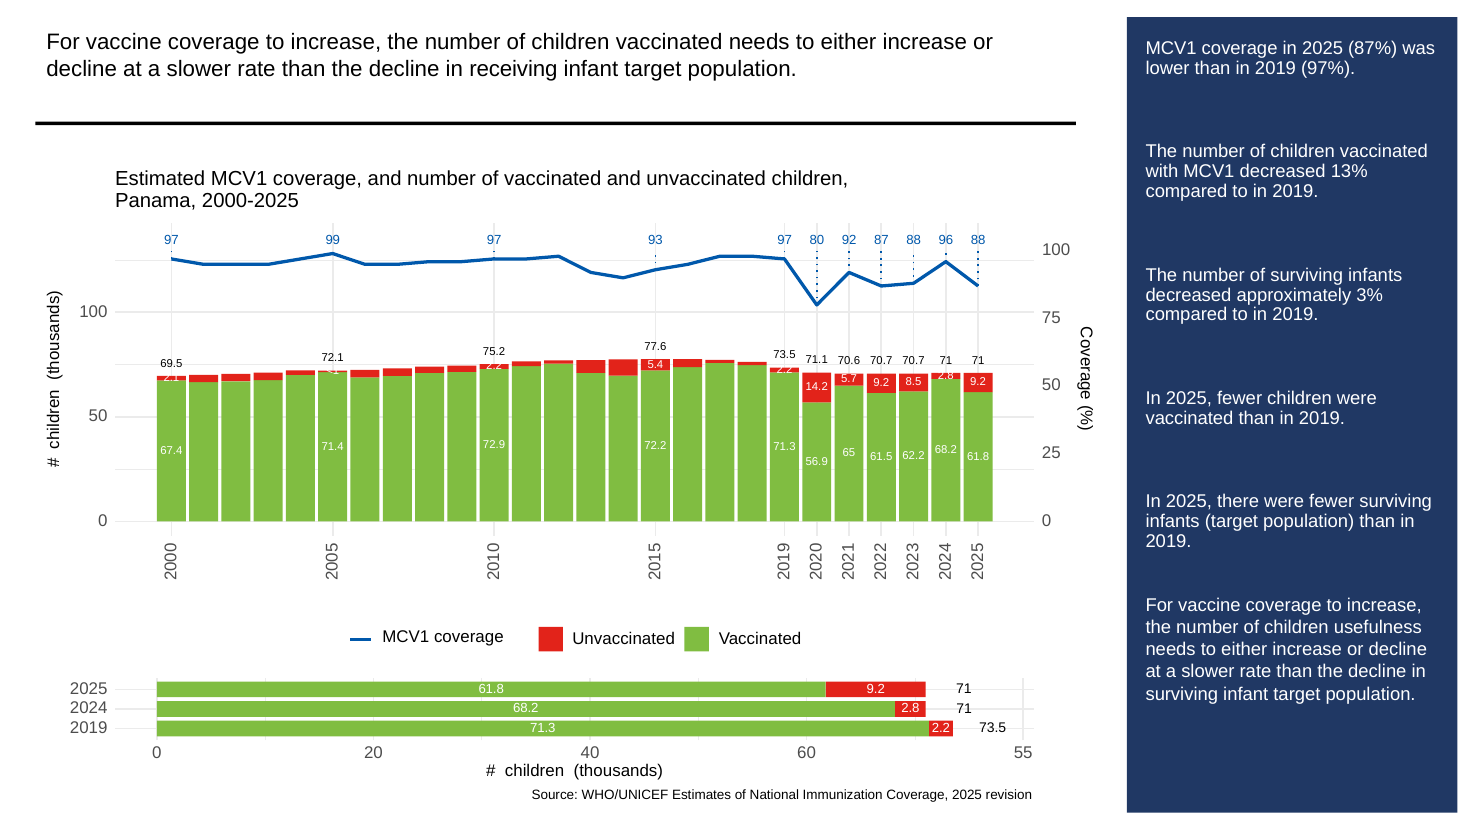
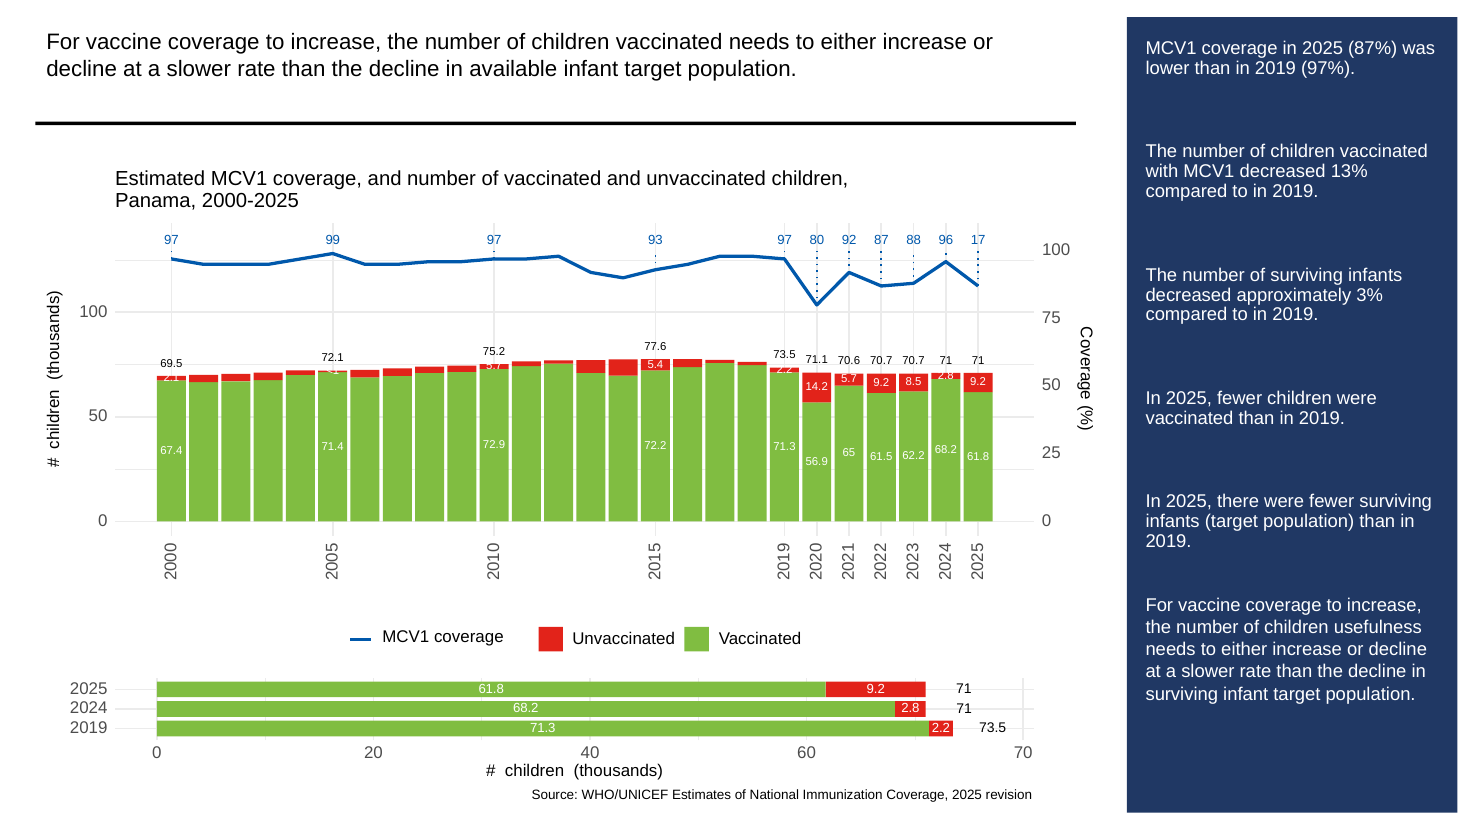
receiving: receiving -> available
96 88: 88 -> 17
2.2 at (494, 366): 2.2 -> 5.7
55: 55 -> 70
